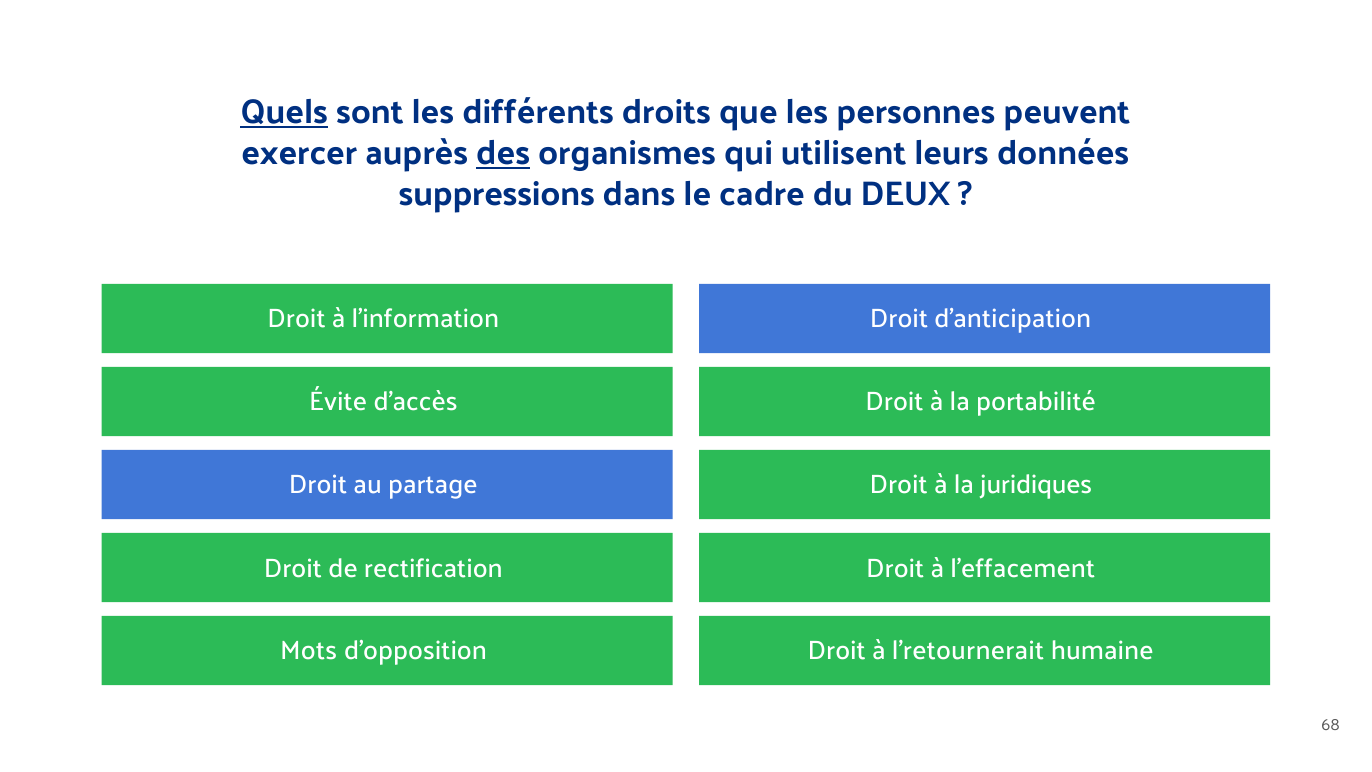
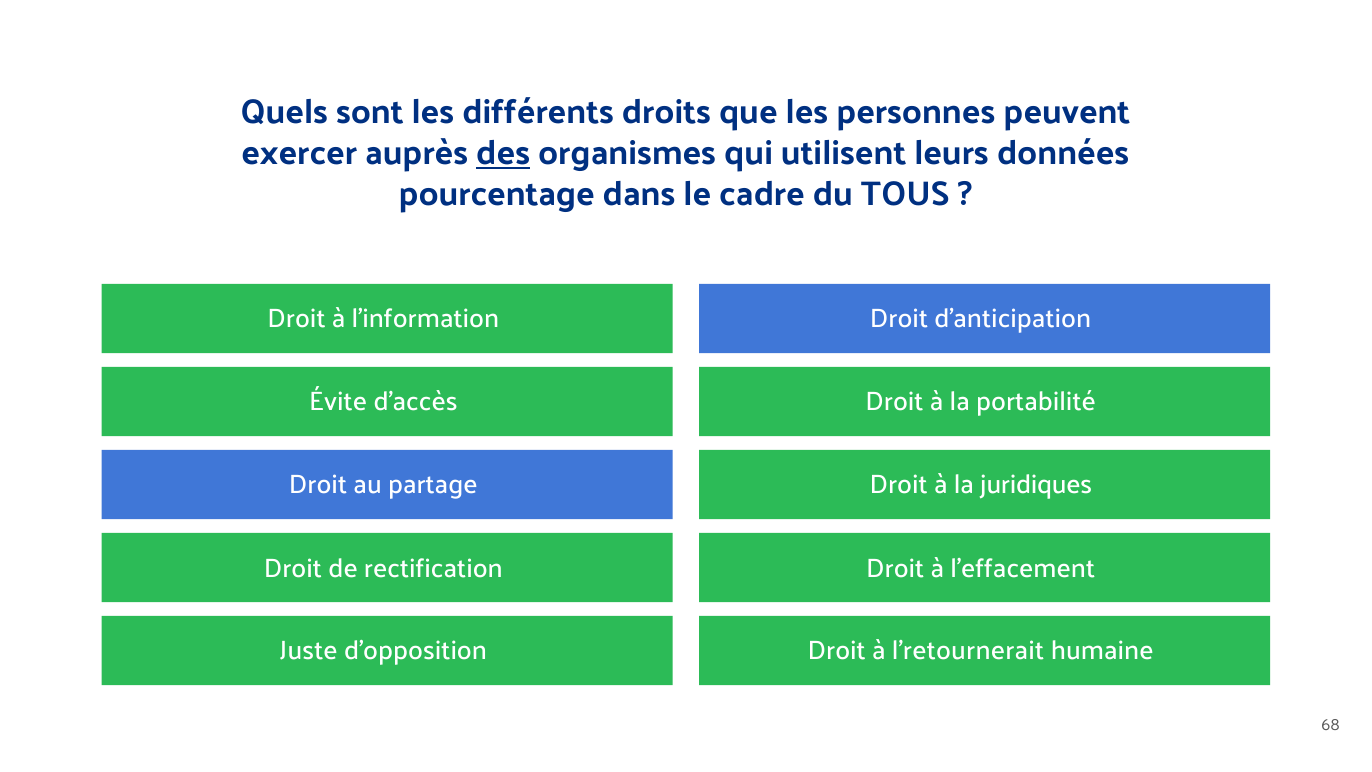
Quels underline: present -> none
suppressions: suppressions -> pourcentage
DEUX: DEUX -> TOUS
Mots: Mots -> Juste
